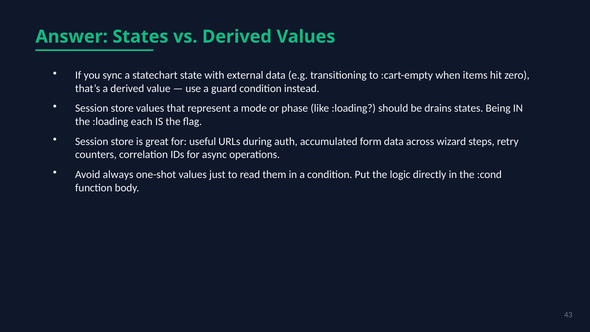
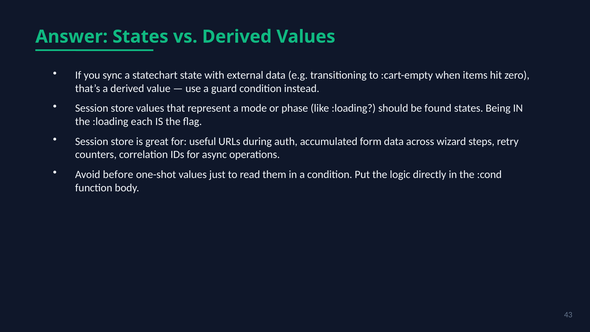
drains: drains -> found
always: always -> before
